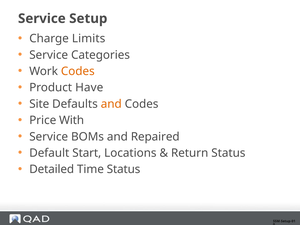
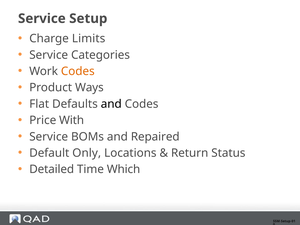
Have: Have -> Ways
Site: Site -> Flat
and at (111, 104) colour: orange -> black
Start: Start -> Only
Time Status: Status -> Which
